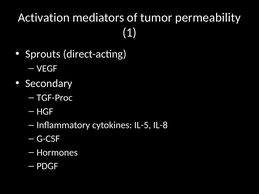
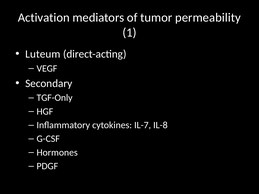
Sprouts: Sprouts -> Luteum
TGF-Proc: TGF-Proc -> TGF-Only
IL-5: IL-5 -> IL-7
